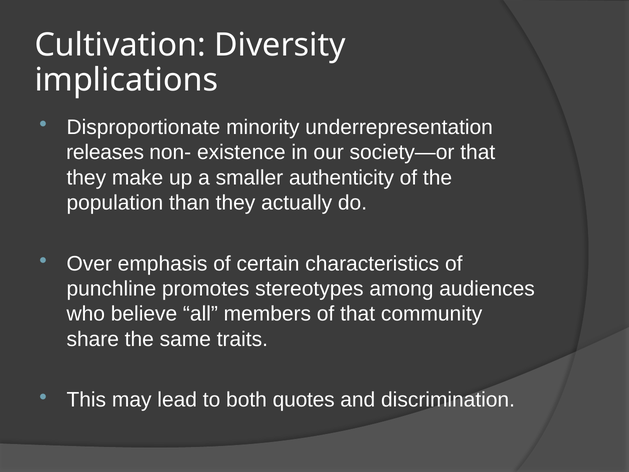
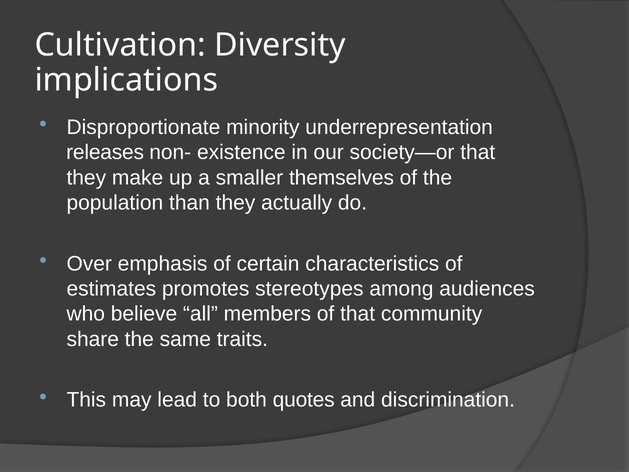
authenticity: authenticity -> themselves
punchline: punchline -> estimates
